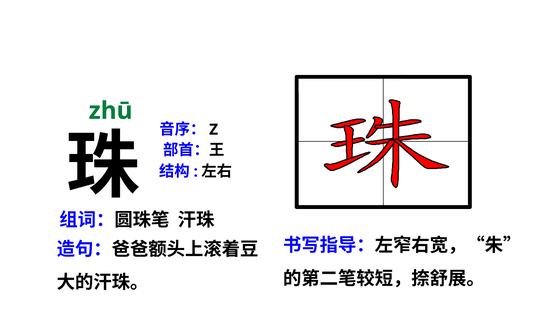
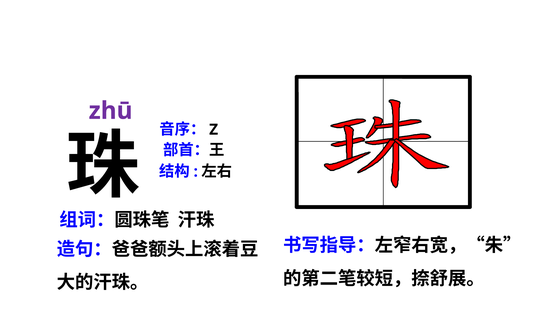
zhū colour: green -> purple
